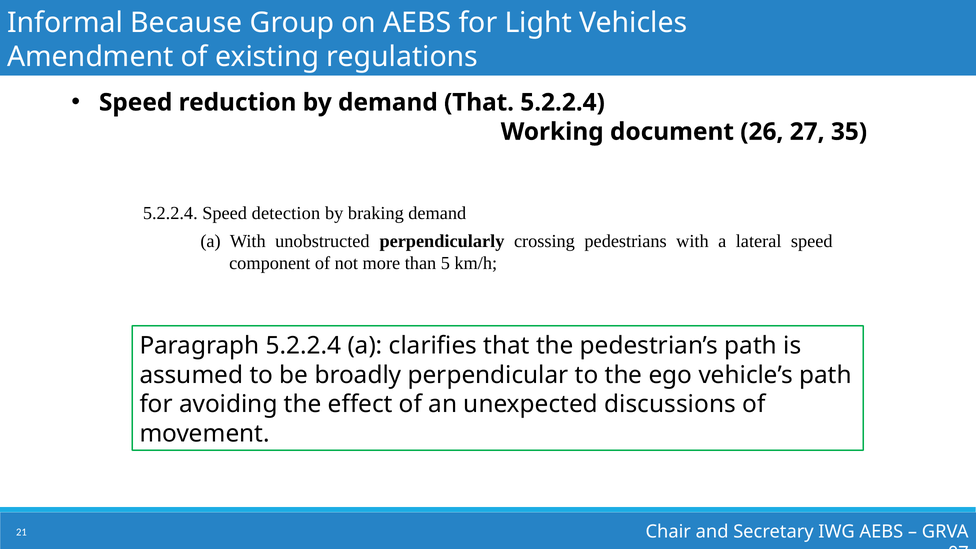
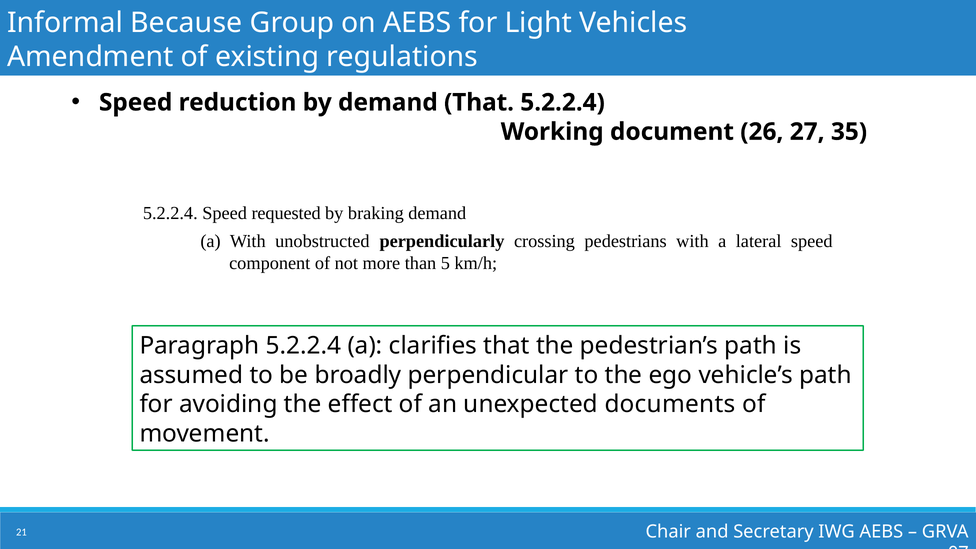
detection: detection -> requested
discussions: discussions -> documents
